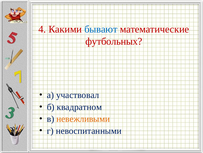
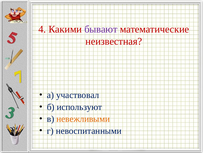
бывают colour: blue -> purple
футбольных: футбольных -> неизвестная
квадратном: квадратном -> используют
